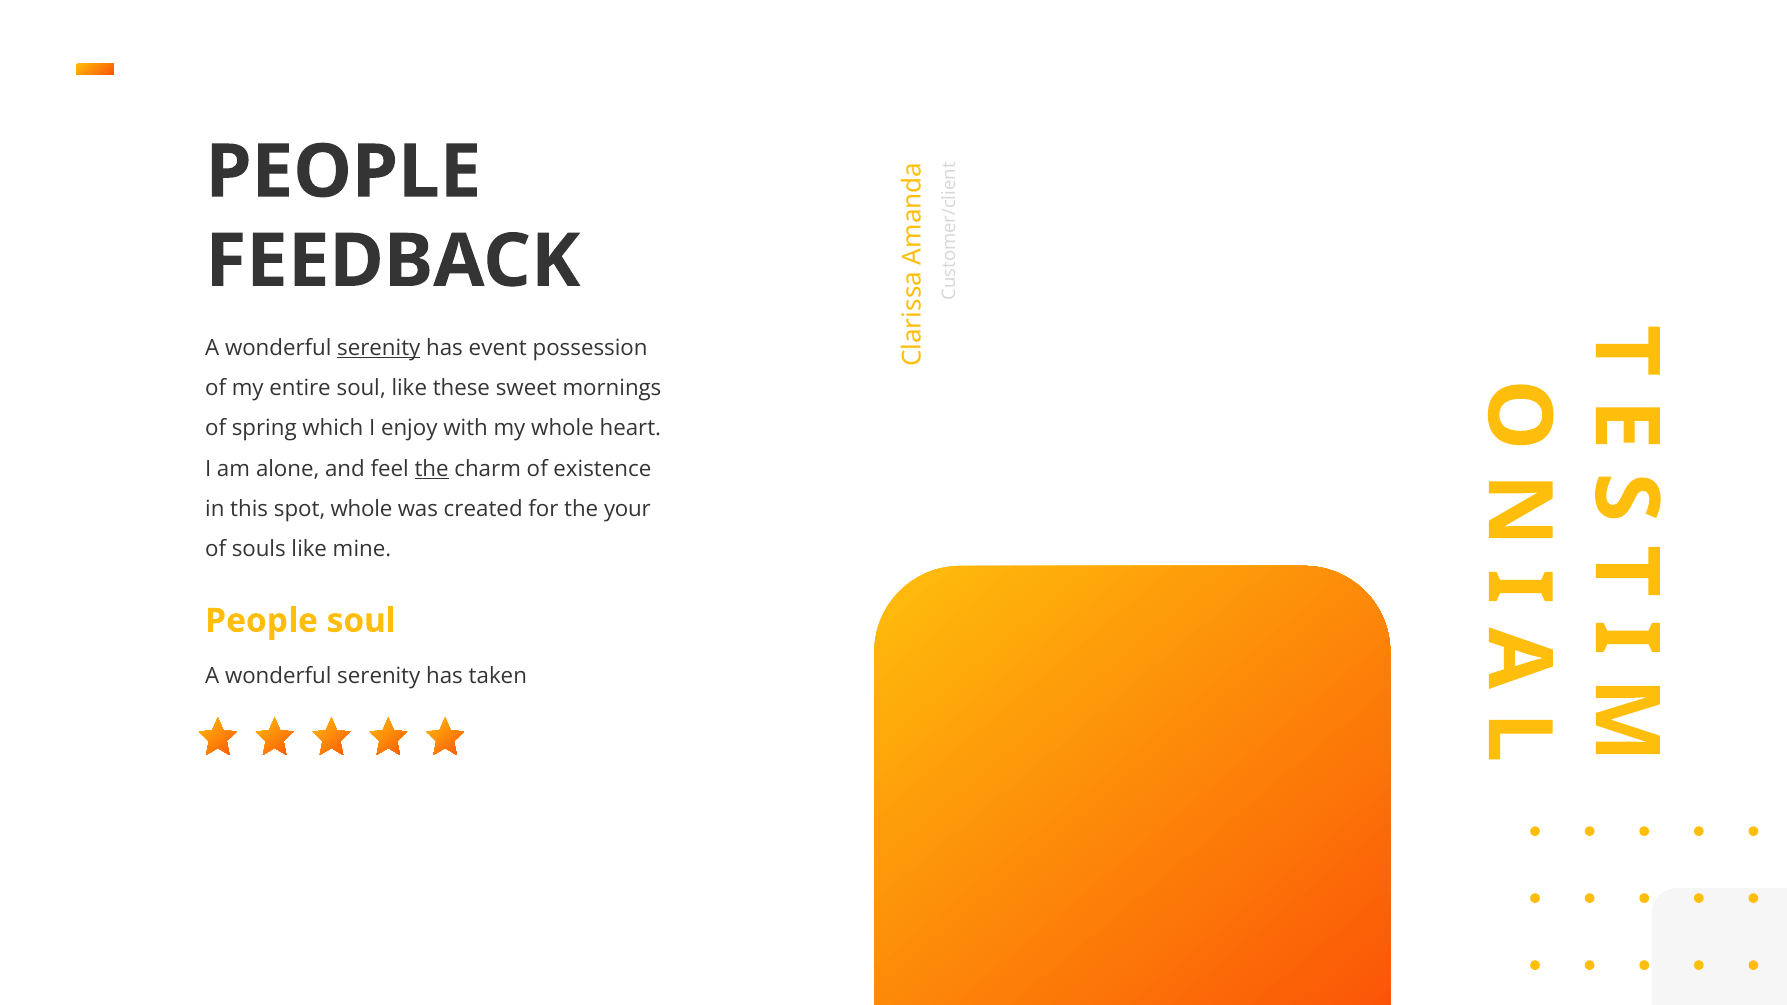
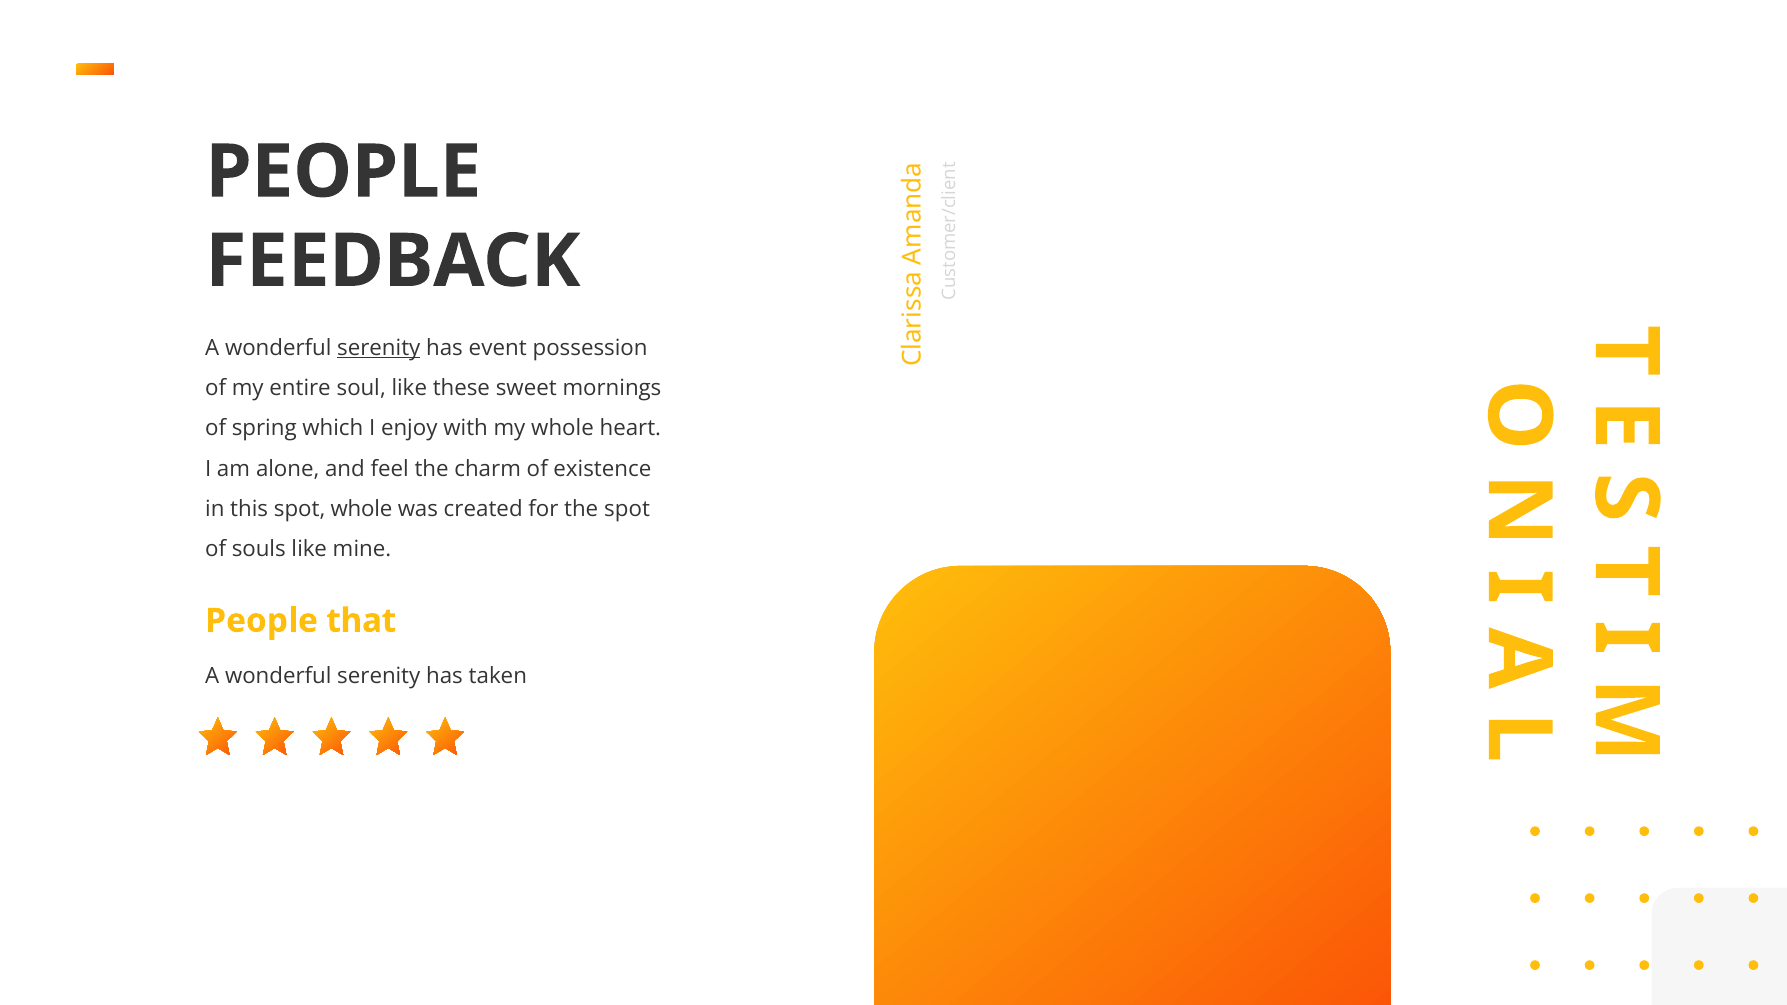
the at (432, 469) underline: present -> none
the your: your -> spot
People soul: soul -> that
